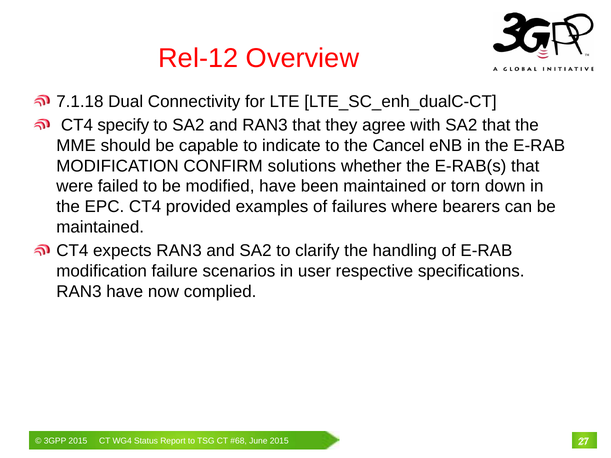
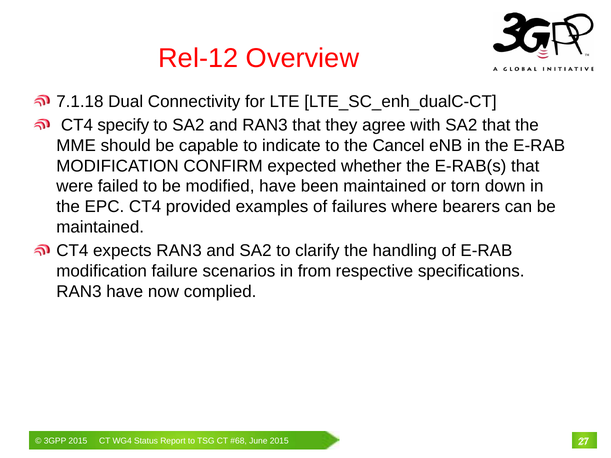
solutions: solutions -> expected
user: user -> from
